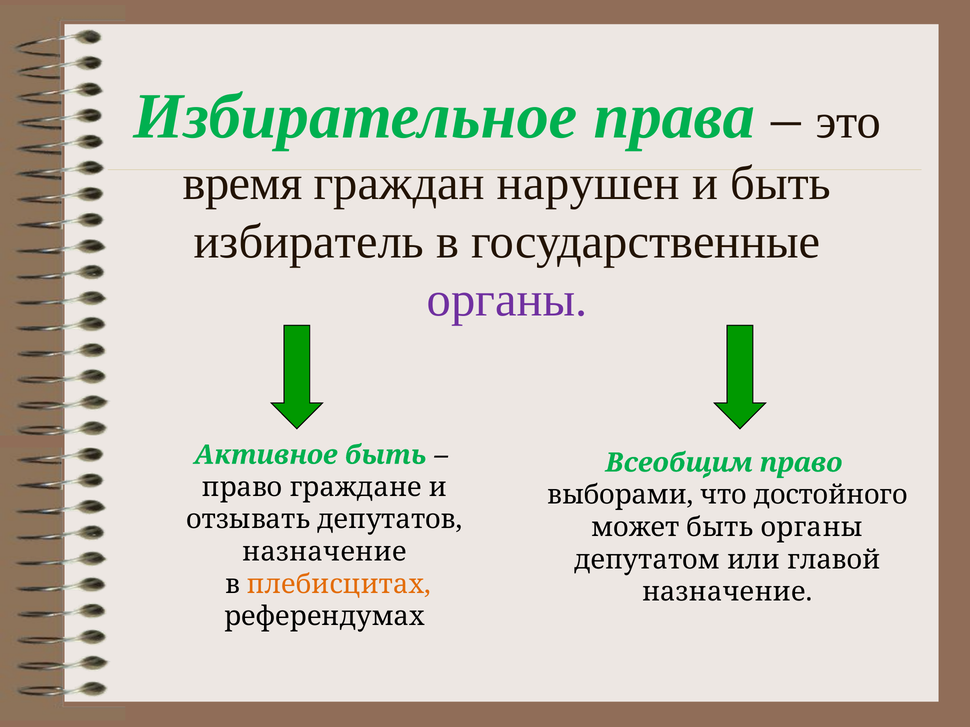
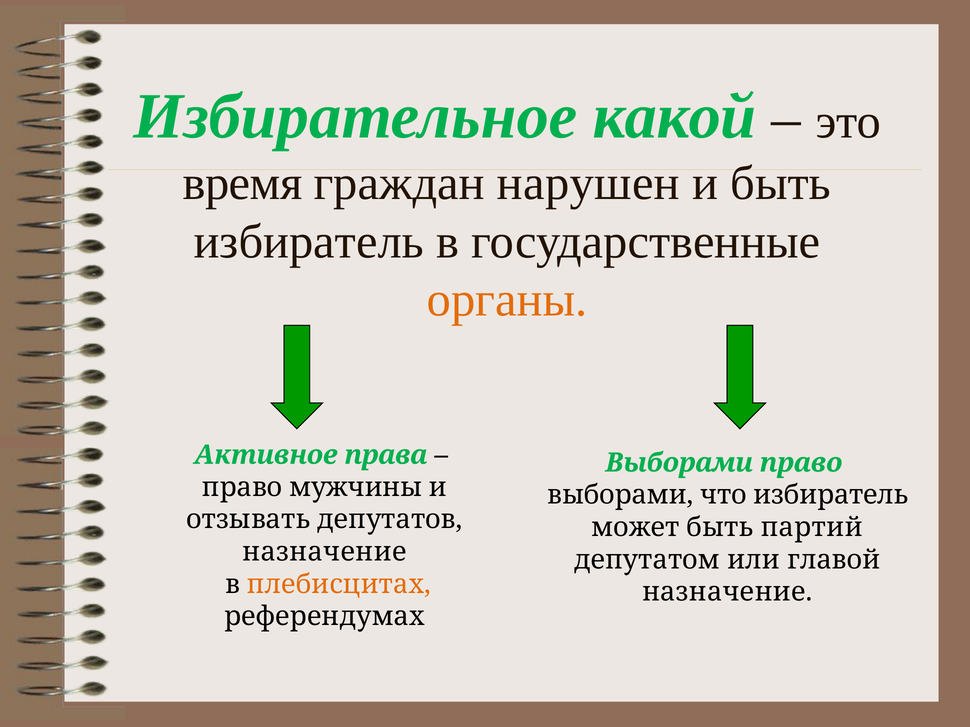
права: права -> какой
органы at (507, 300) colour: purple -> orange
Активное быть: быть -> права
Всеобщим at (679, 463): Всеобщим -> Выборами
граждане: граждане -> мужчины
что достойного: достойного -> избиратель
быть органы: органы -> партий
